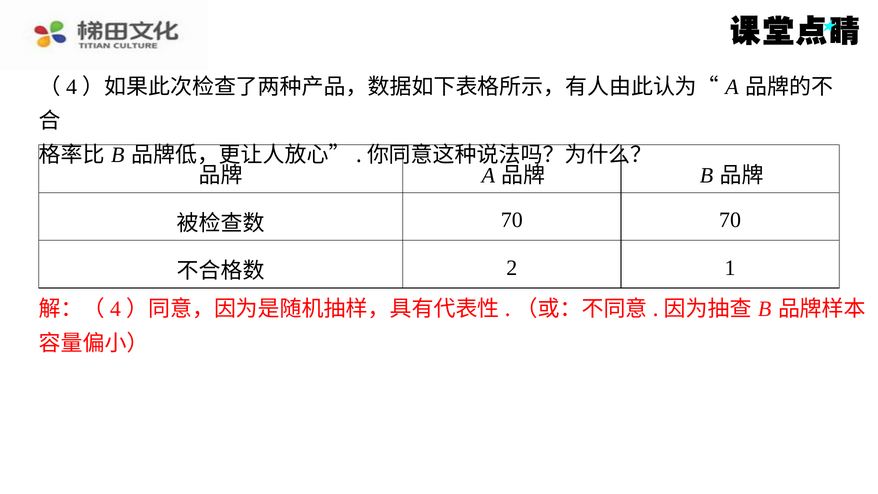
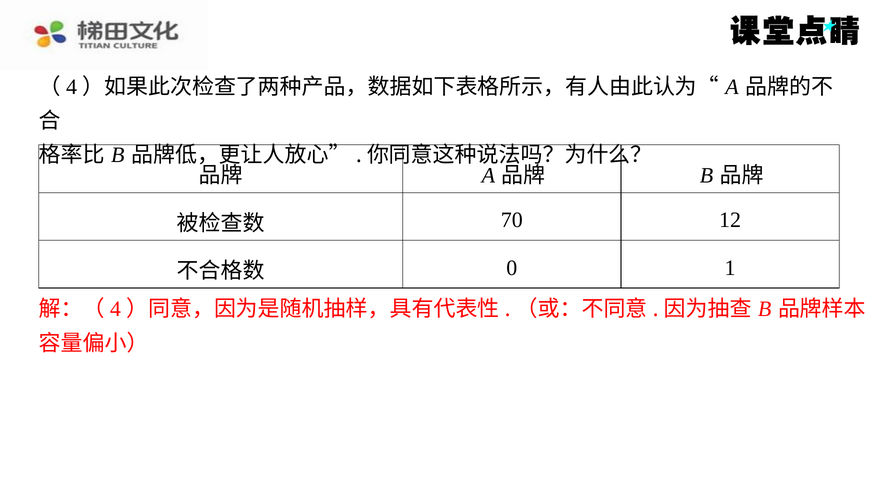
70 70: 70 -> 12
2: 2 -> 0
